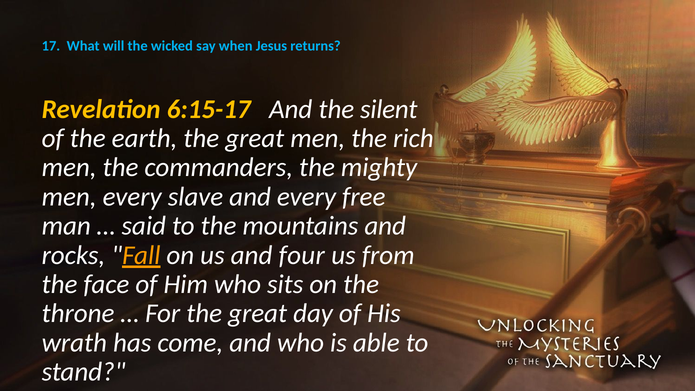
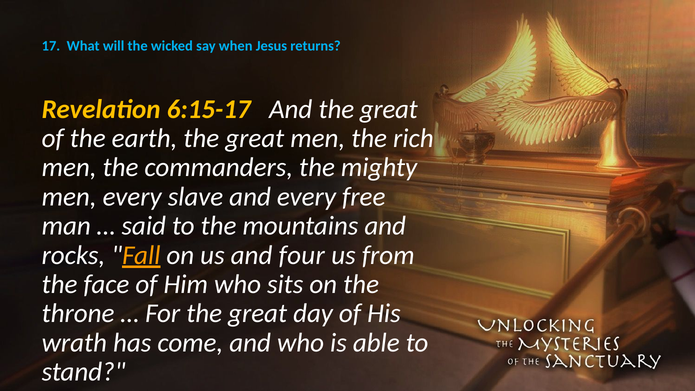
And the silent: silent -> great
